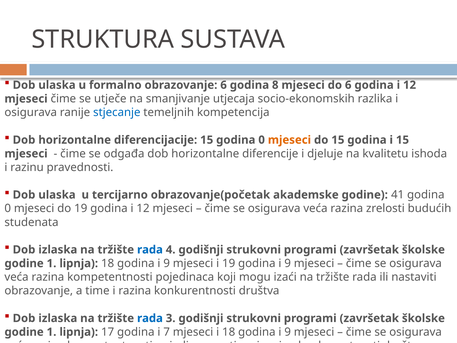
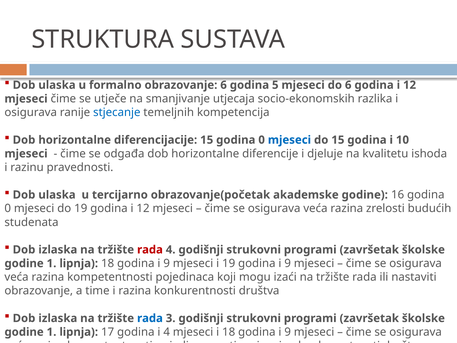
8: 8 -> 5
mjeseci at (289, 140) colour: orange -> blue
i 15: 15 -> 10
41: 41 -> 16
rada at (150, 250) colour: blue -> red
i 7: 7 -> 4
